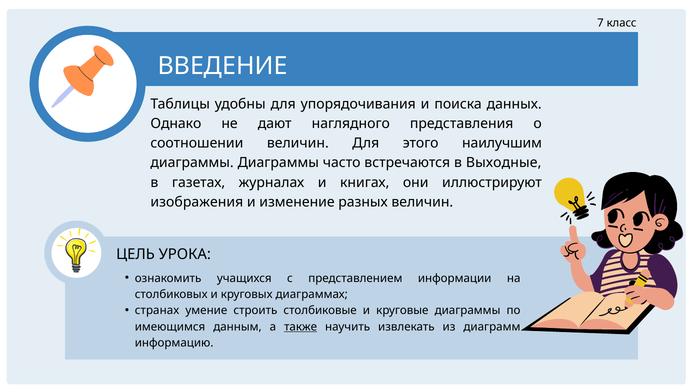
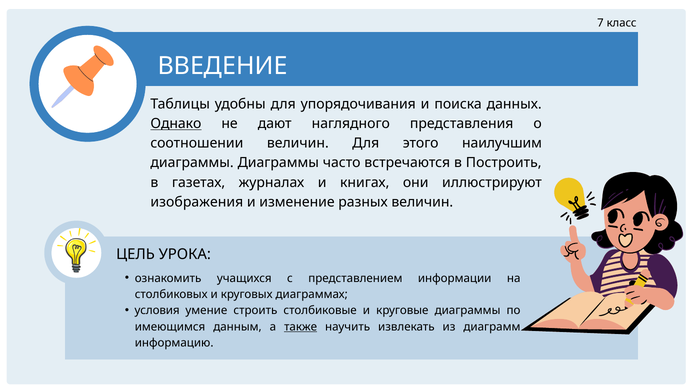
Однако underline: none -> present
Выходные: Выходные -> Построить
странах: странах -> условия
